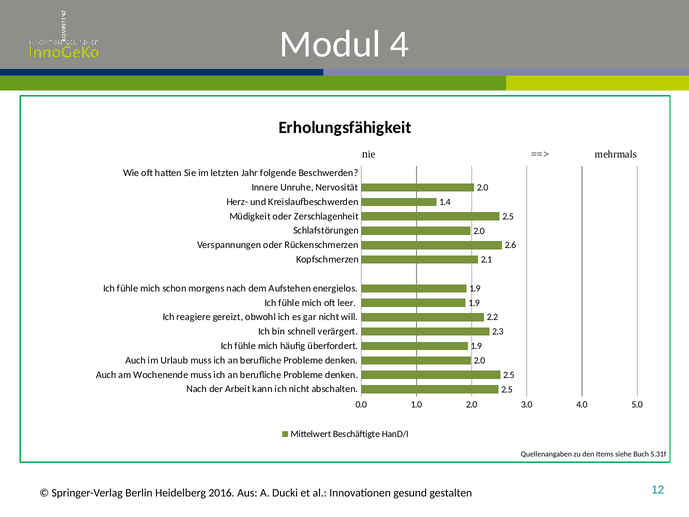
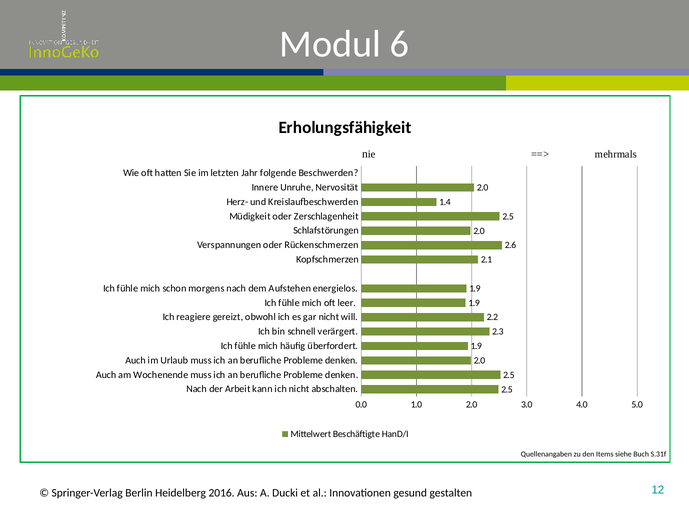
4: 4 -> 6
